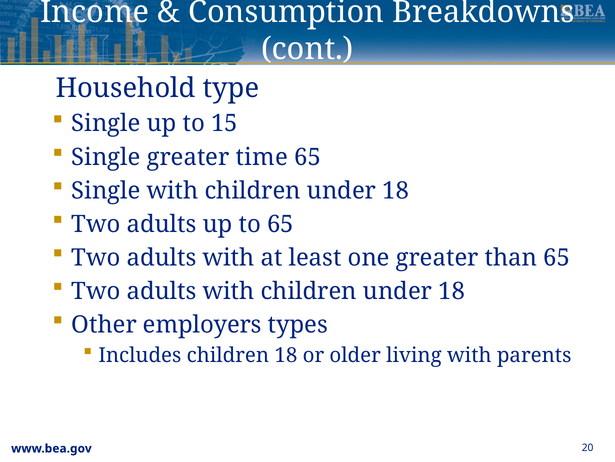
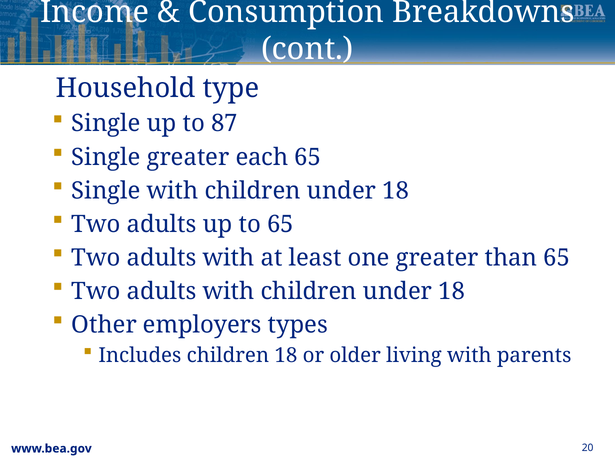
15: 15 -> 87
time: time -> each
